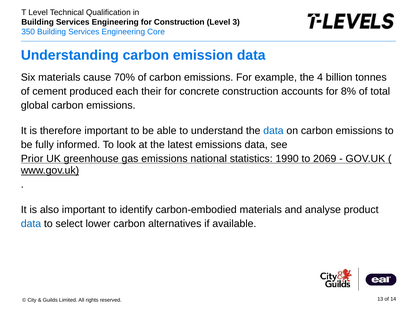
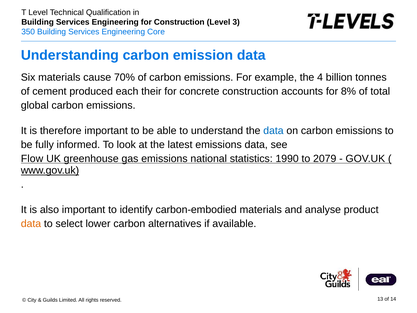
Prior: Prior -> Flow
2069: 2069 -> 2079
data at (31, 224) colour: blue -> orange
